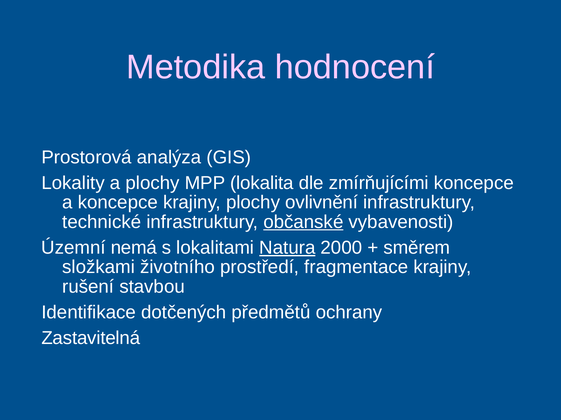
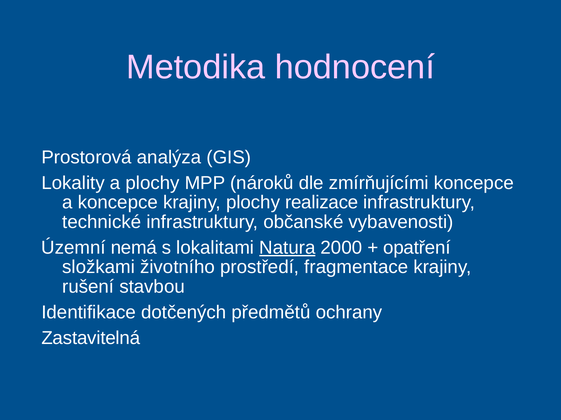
lokalita: lokalita -> nároků
ovlivnění: ovlivnění -> realizace
občanské underline: present -> none
směrem: směrem -> opatření
